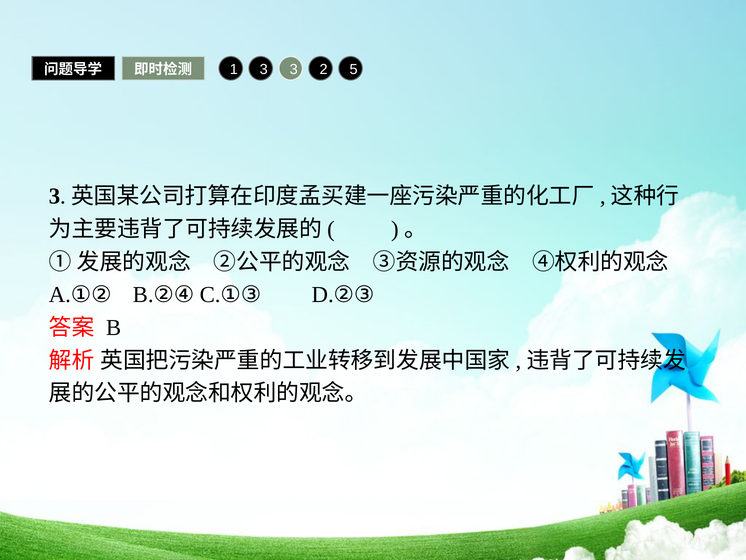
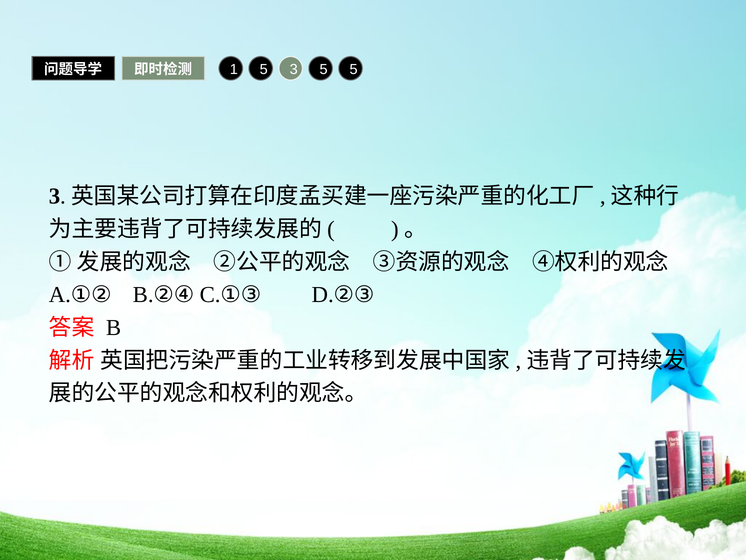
1 3: 3 -> 5
3 2: 2 -> 5
